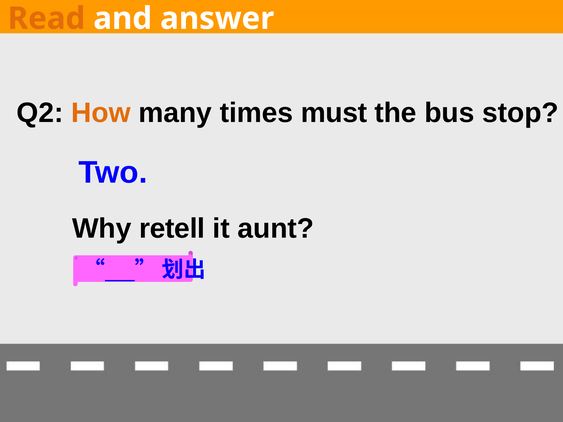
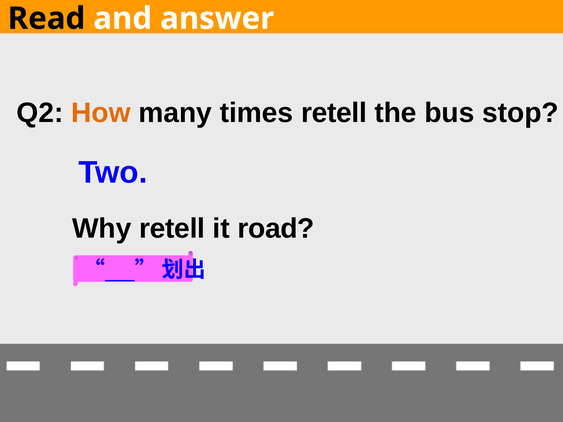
Read colour: orange -> black
times must: must -> retell
aunt: aunt -> road
